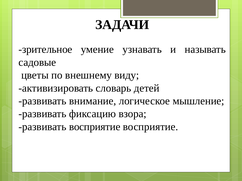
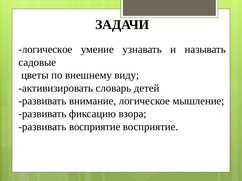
зрительное at (45, 50): зрительное -> логическое
